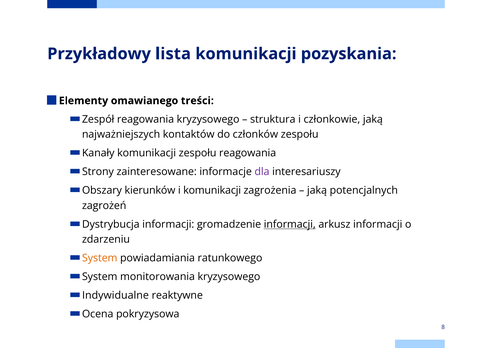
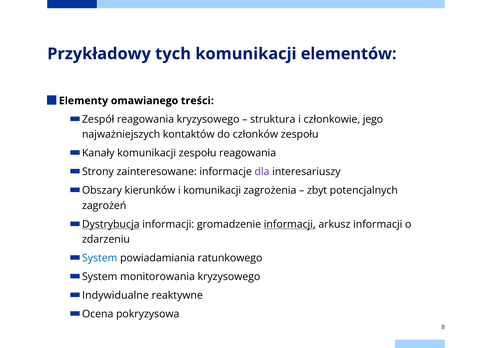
lista: lista -> tych
pozyskania: pozyskania -> elementów
członkowie jaką: jaką -> jego
jaką at (317, 190): jaką -> zbyt
Dystrybucja underline: none -> present
System at (100, 258) colour: orange -> blue
